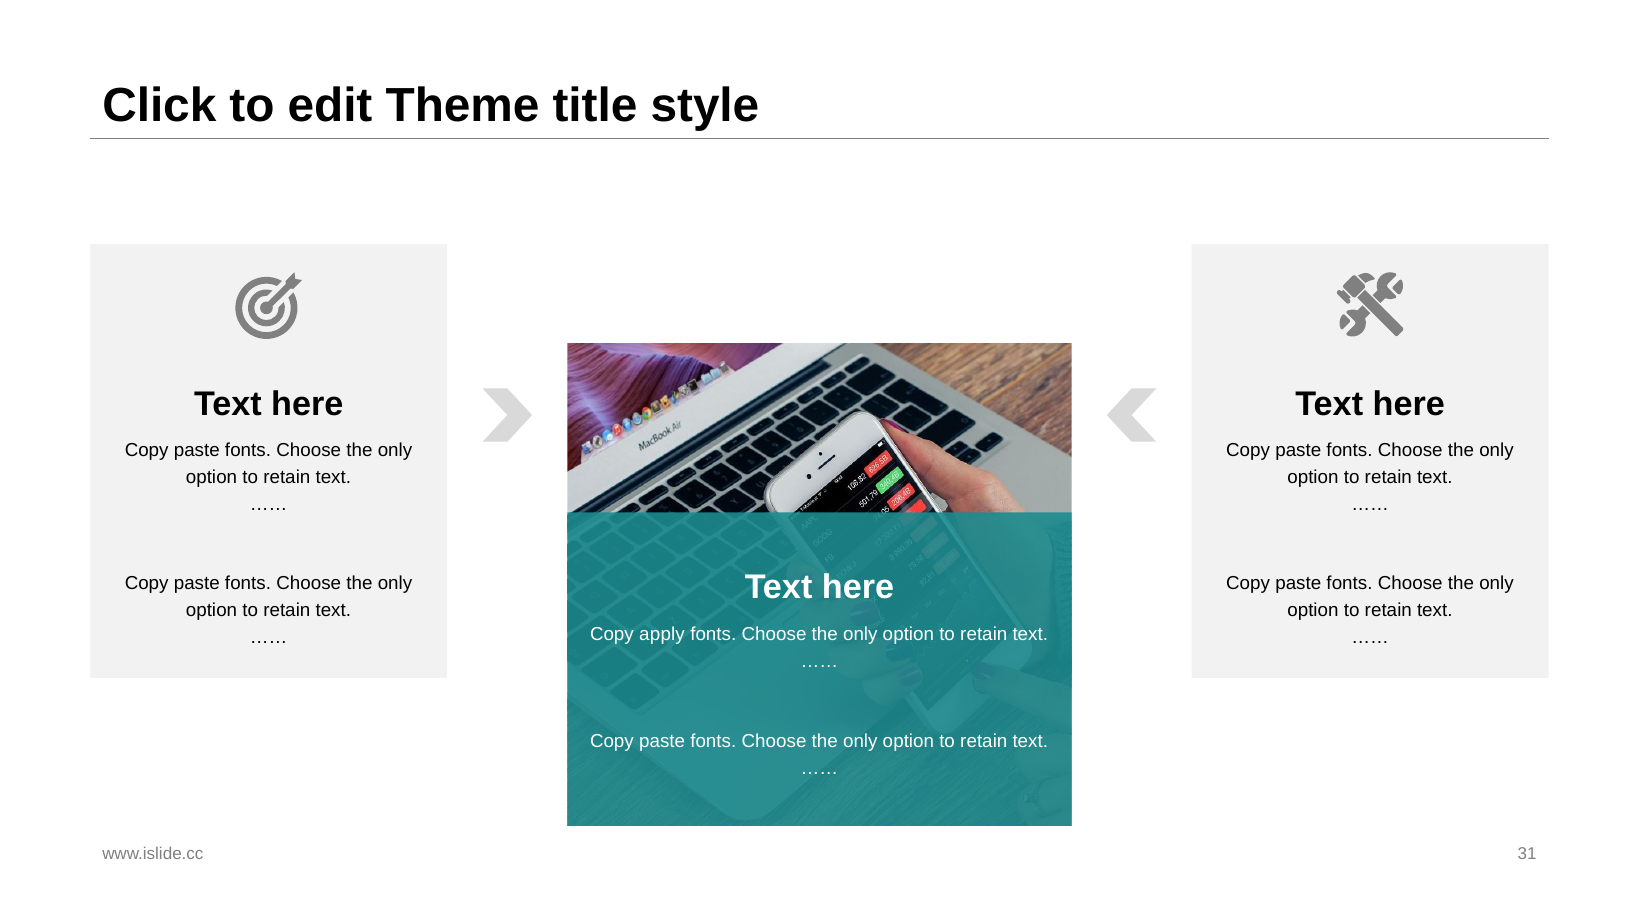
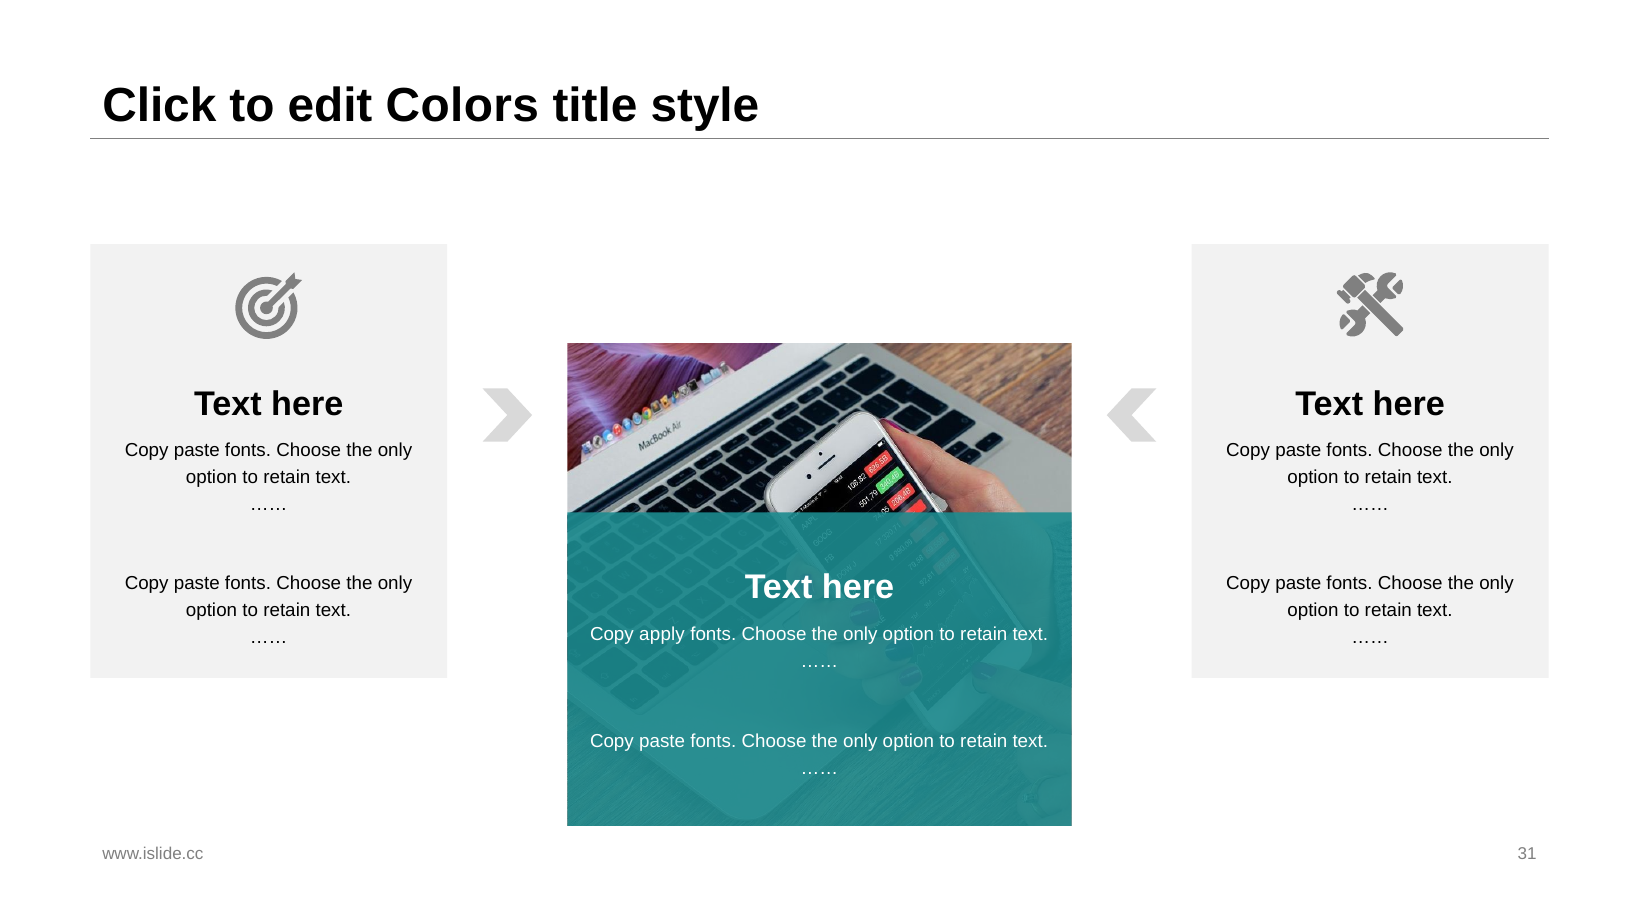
Theme: Theme -> Colors
